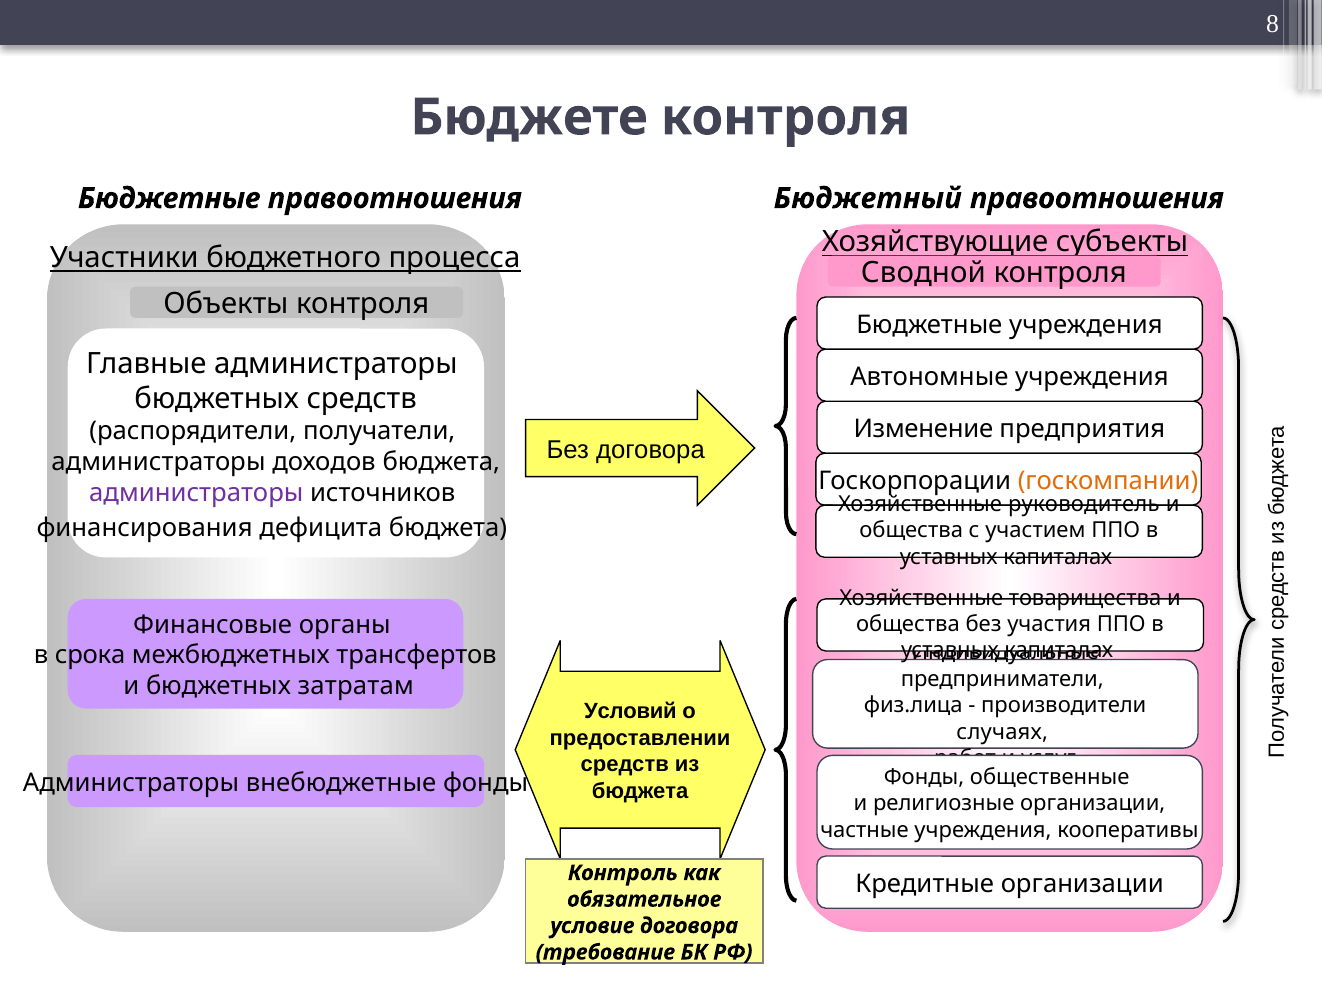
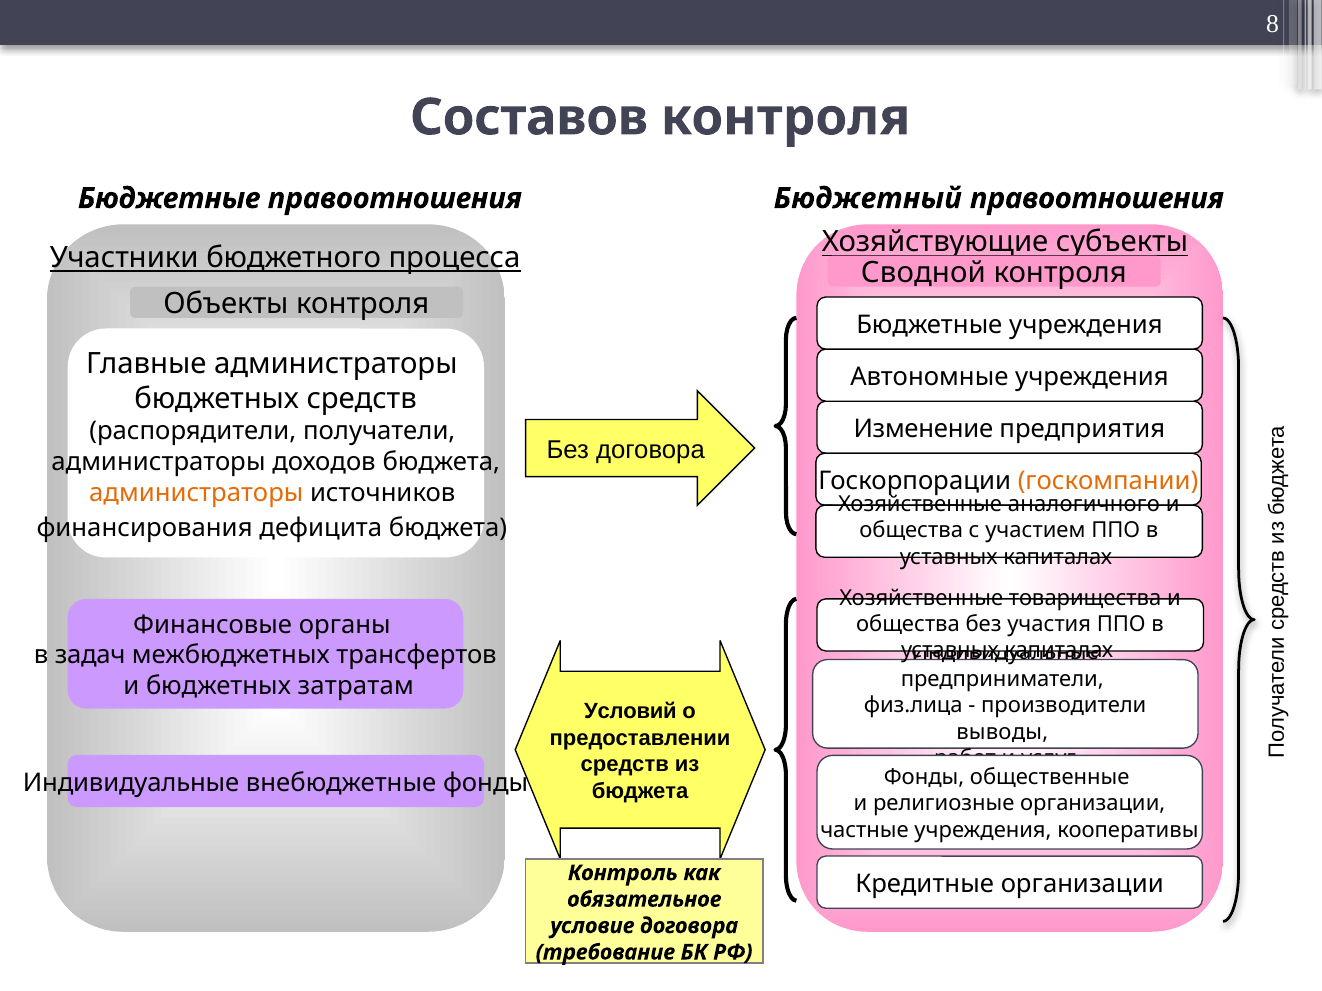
Бюджете: Бюджете -> Составов
администраторы at (196, 493) colour: purple -> orange
руководитель: руководитель -> аналогичного
срока: срока -> задач
случаях: случаях -> выводы
Администраторы at (131, 783): Администраторы -> Индивидуальные
